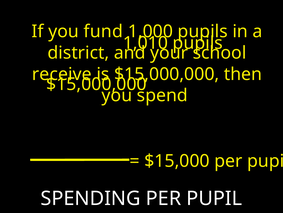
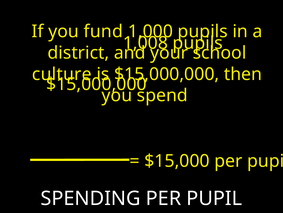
1,010: 1,010 -> 1,008
receive: receive -> culture
